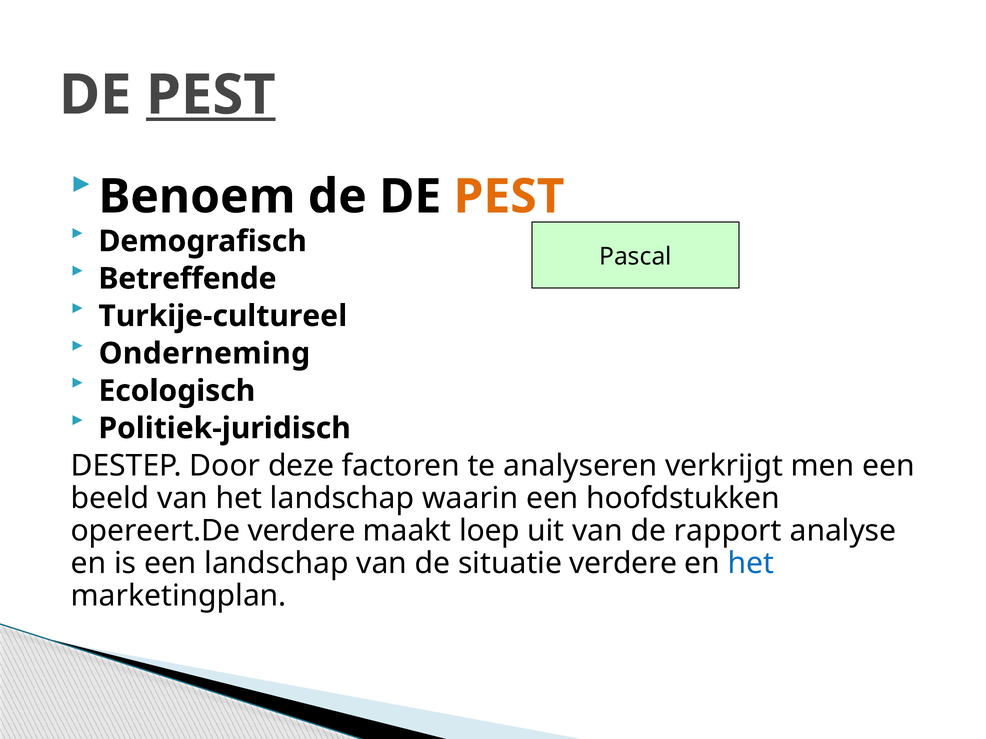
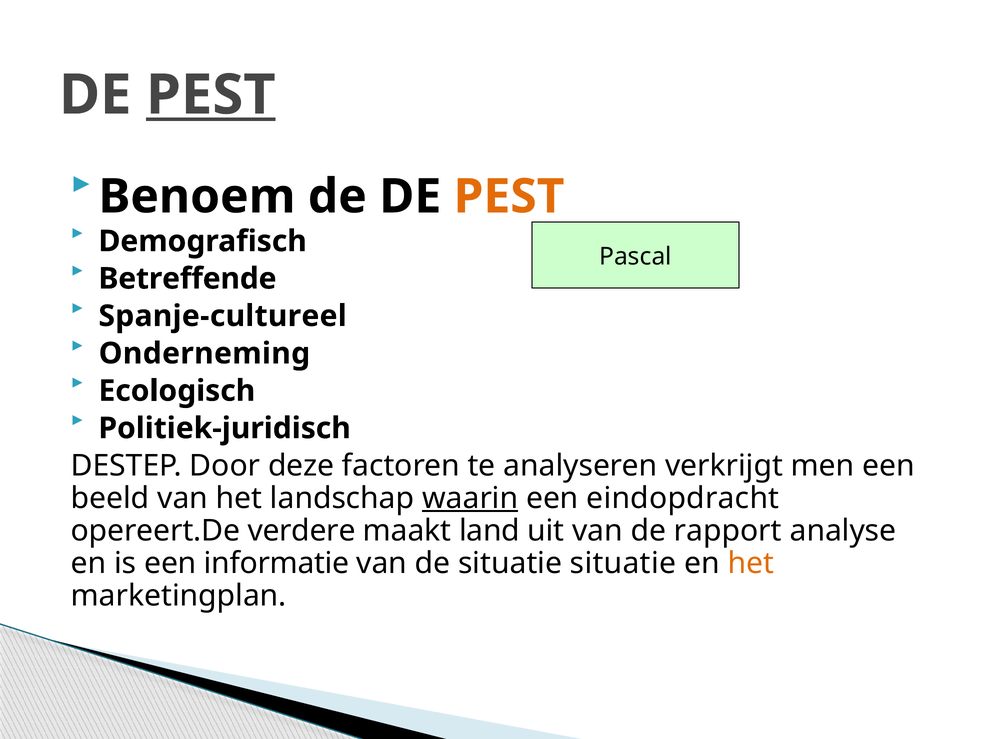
Turkije-cultureel: Turkije-cultureel -> Spanje-cultureel
waarin underline: none -> present
hoofdstukken: hoofdstukken -> eindopdracht
loep: loep -> land
een landschap: landschap -> informatie
situatie verdere: verdere -> situatie
het at (751, 564) colour: blue -> orange
